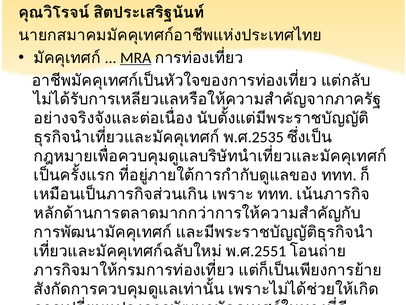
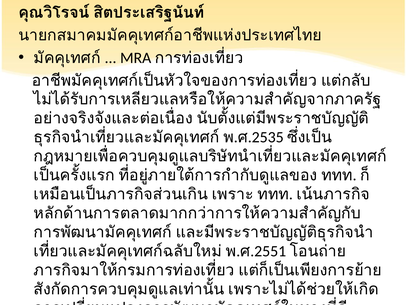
MRA underline: present -> none
